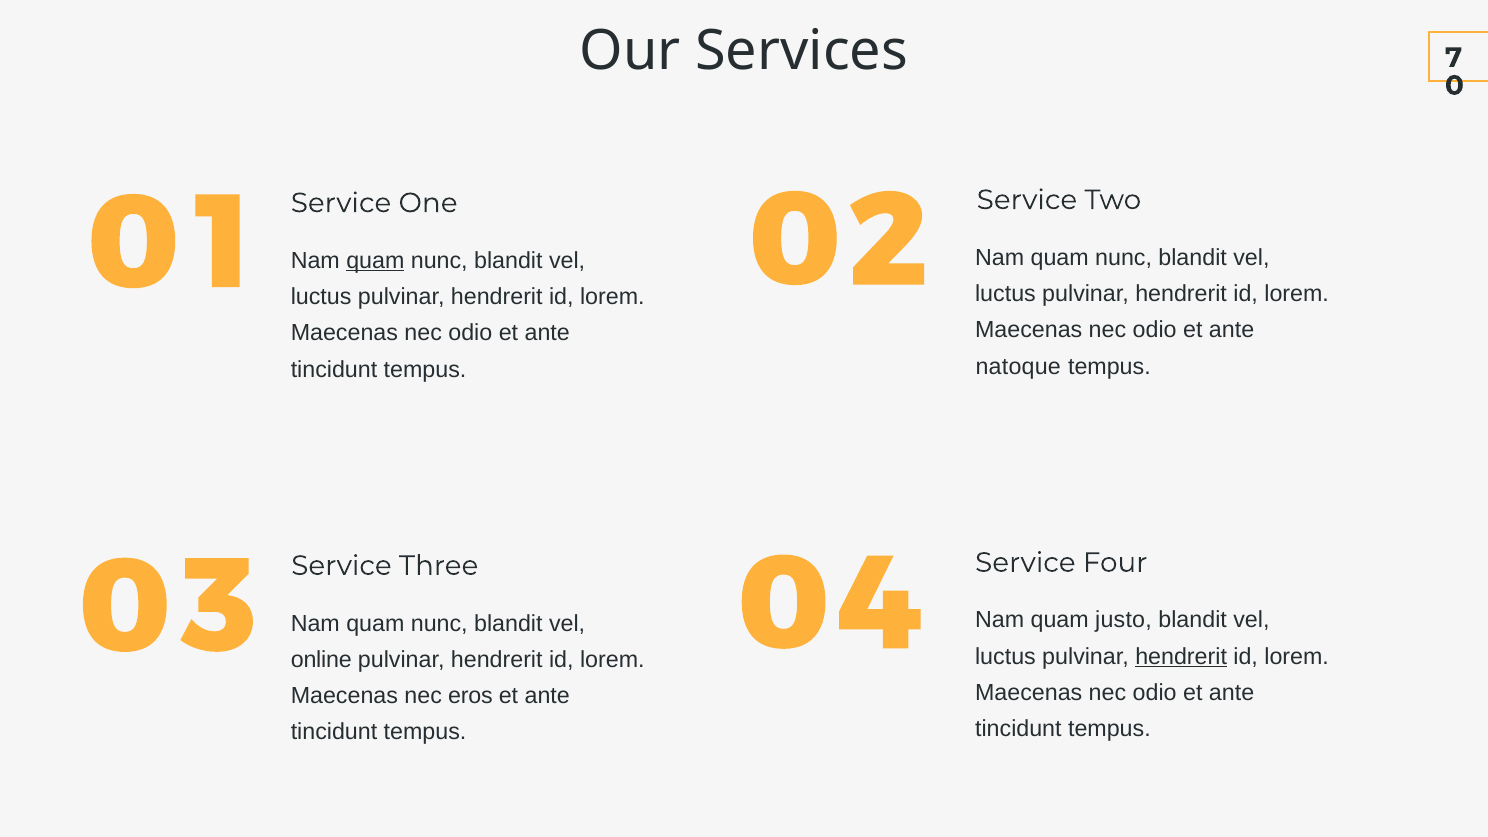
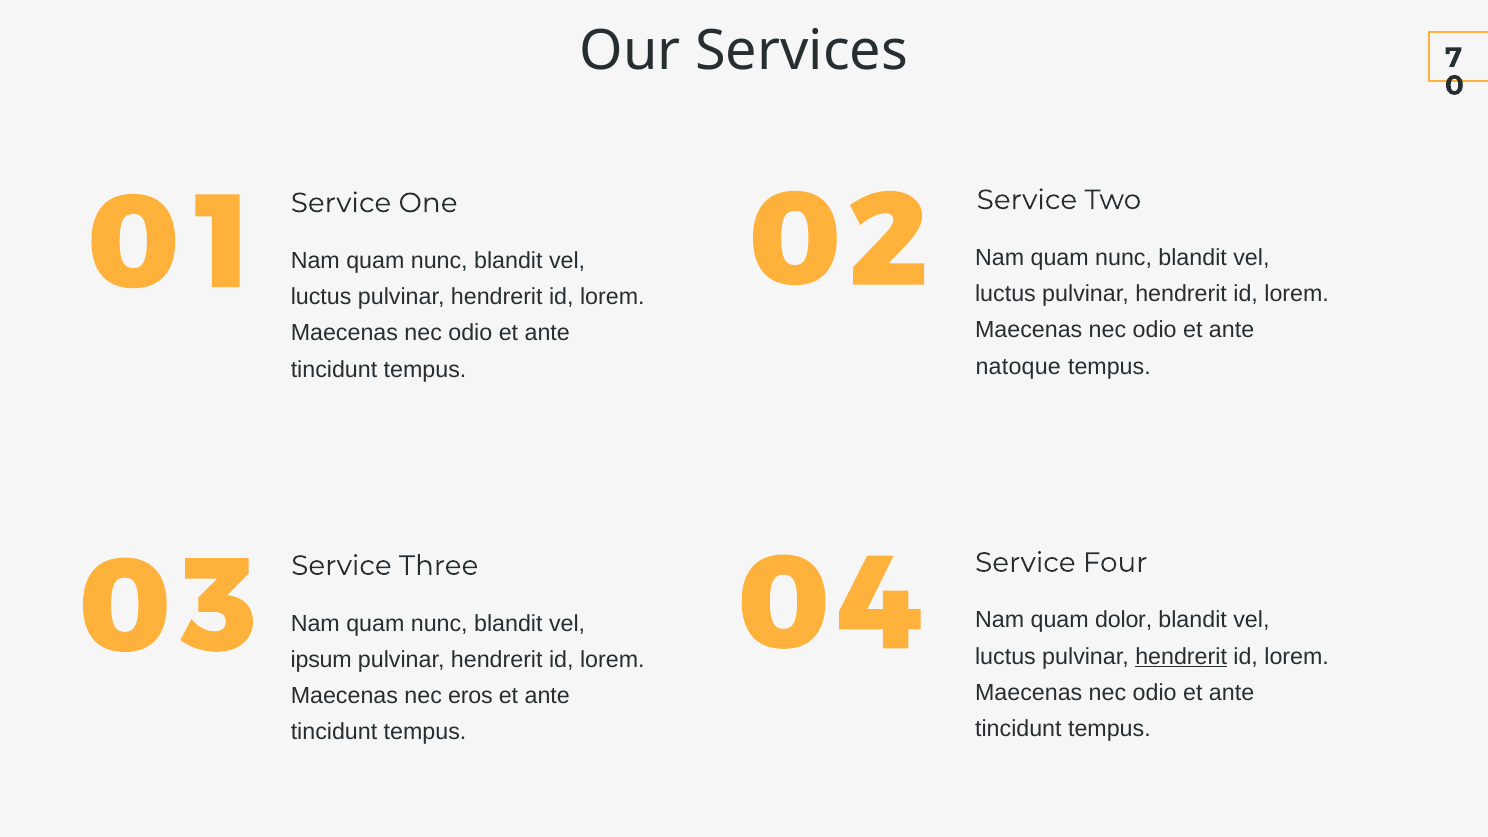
quam at (375, 261) underline: present -> none
justo: justo -> dolor
online: online -> ipsum
